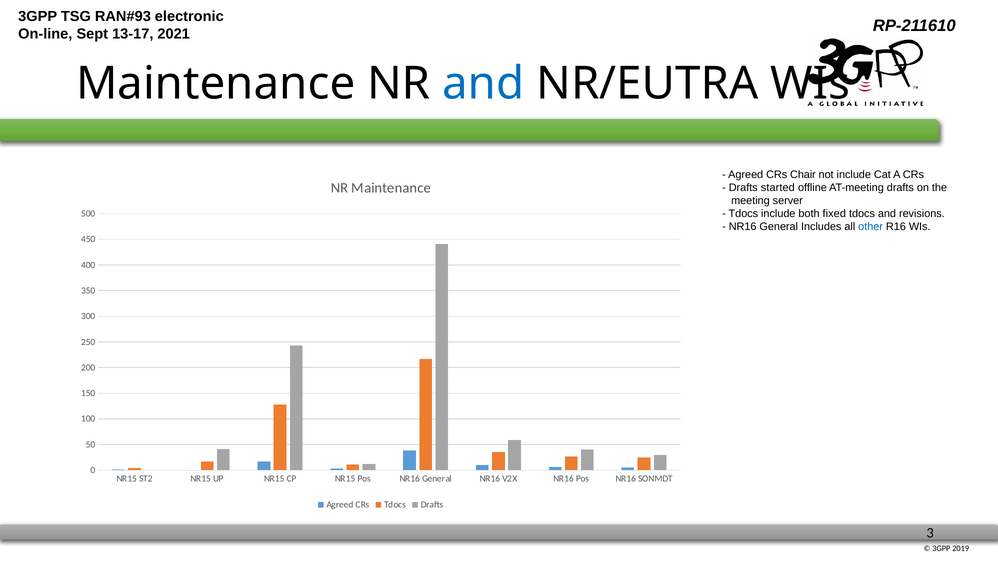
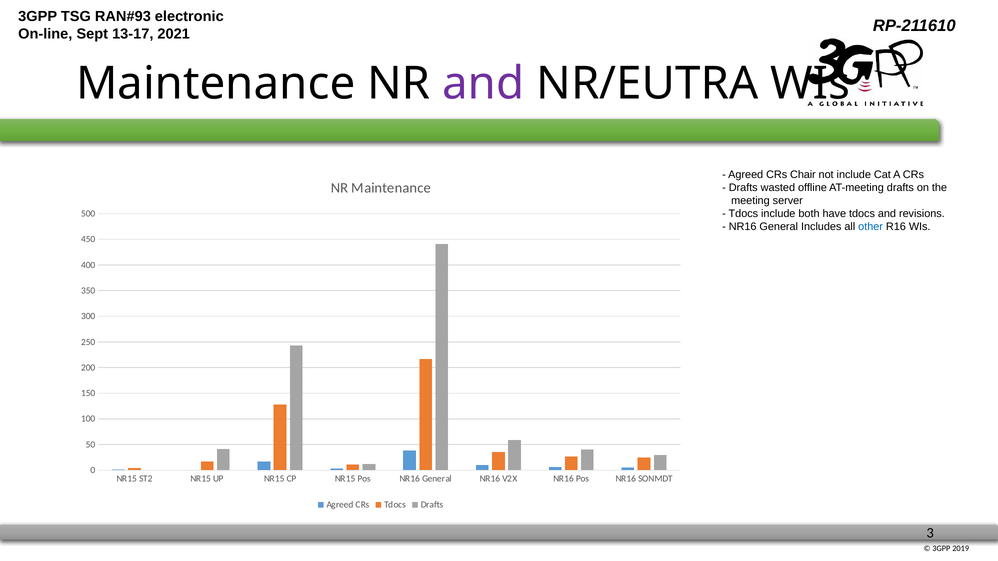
and at (483, 84) colour: blue -> purple
started: started -> wasted
fixed: fixed -> have
